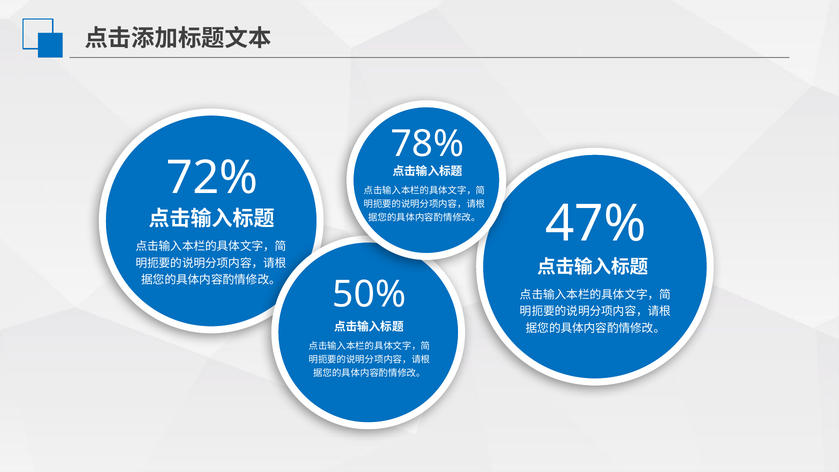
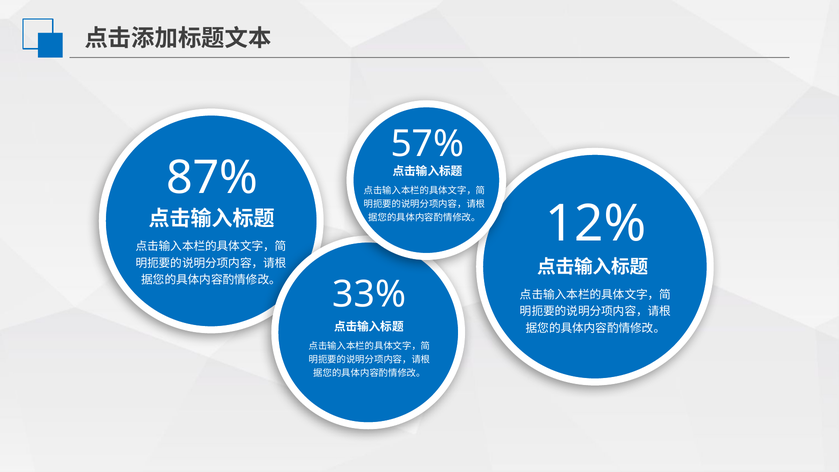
78%: 78% -> 57%
72%: 72% -> 87%
47%: 47% -> 12%
50%: 50% -> 33%
